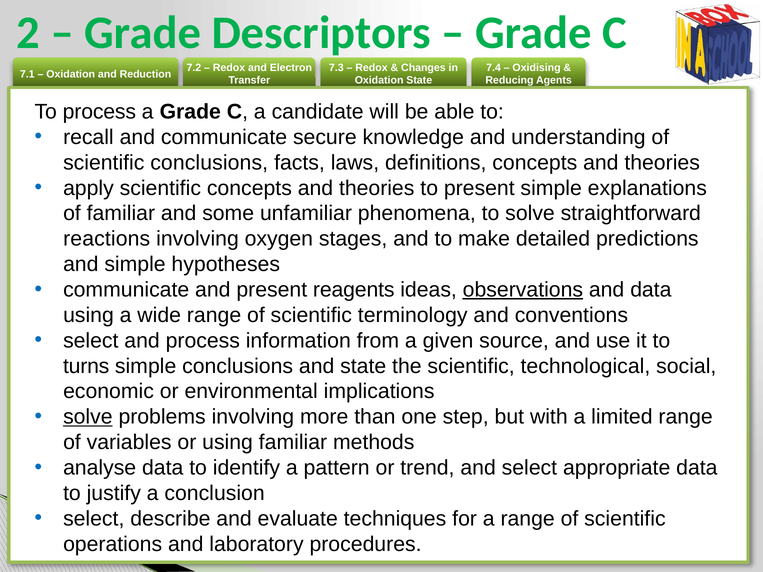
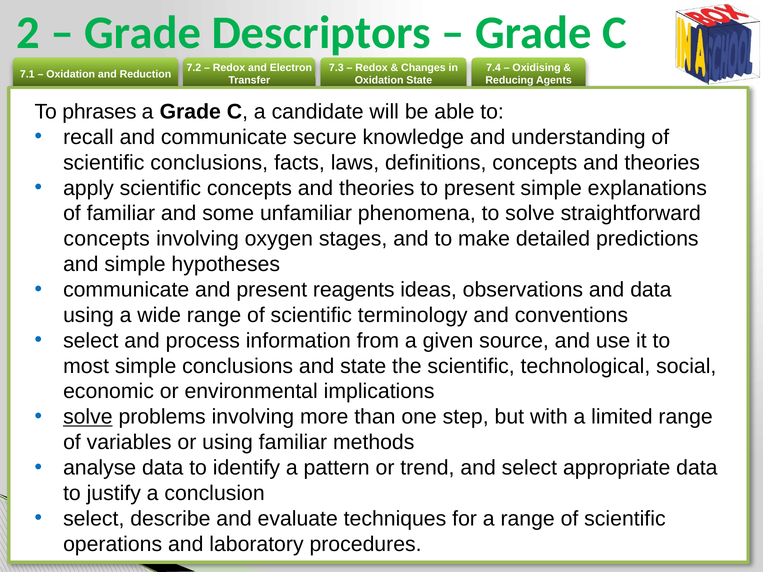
To process: process -> phrases
reactions at (107, 239): reactions -> concepts
observations underline: present -> none
turns: turns -> most
